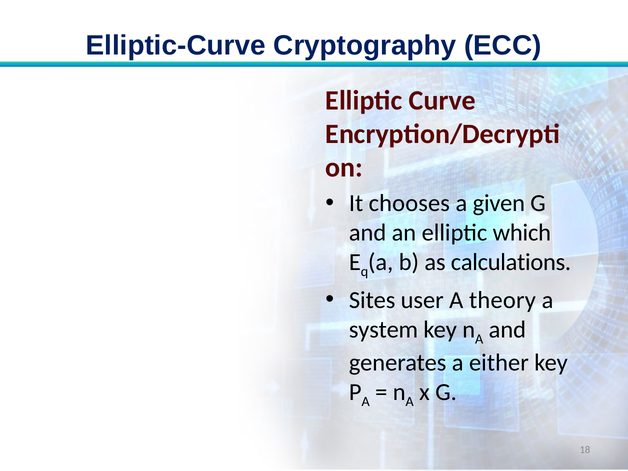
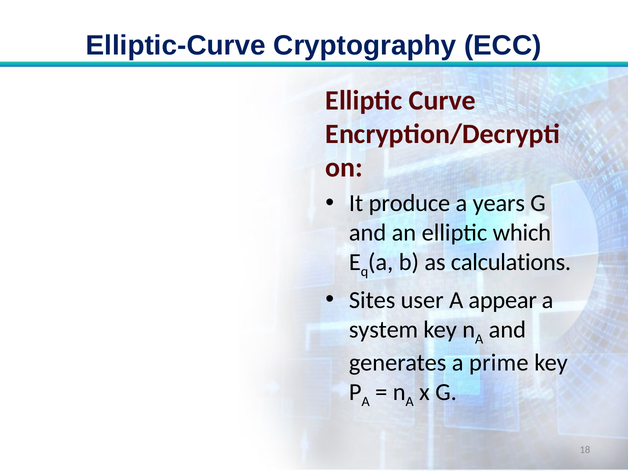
chooses: chooses -> produce
given: given -> years
theory: theory -> appear
either: either -> prime
